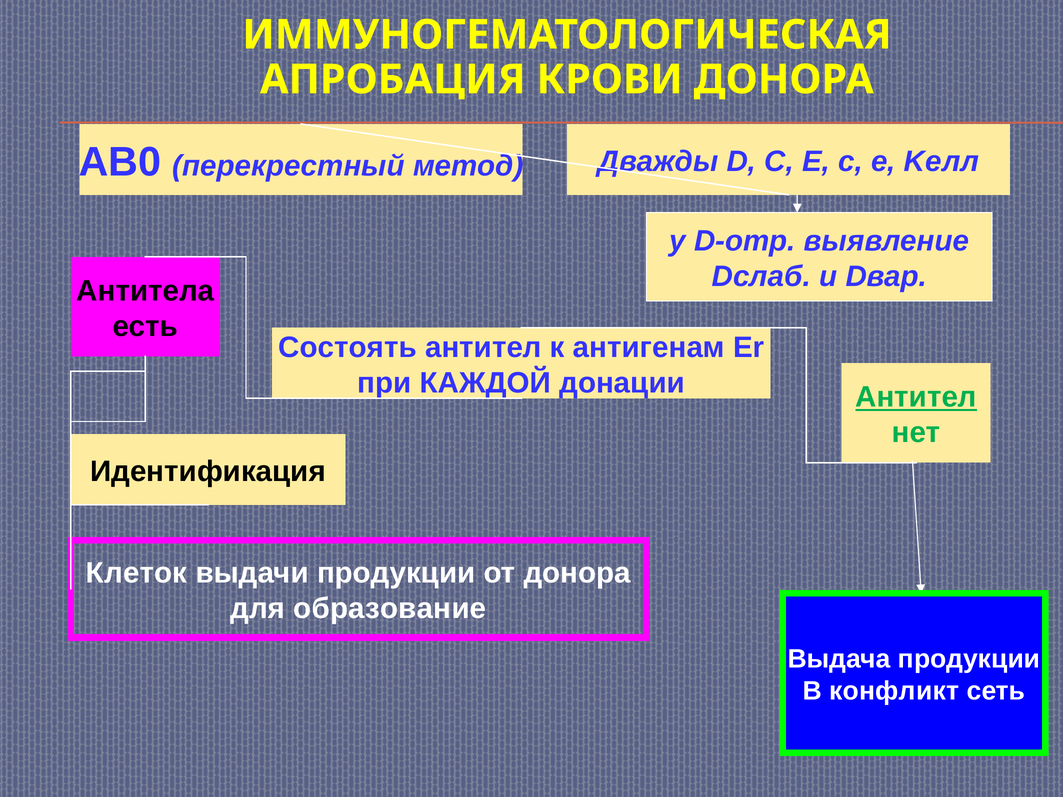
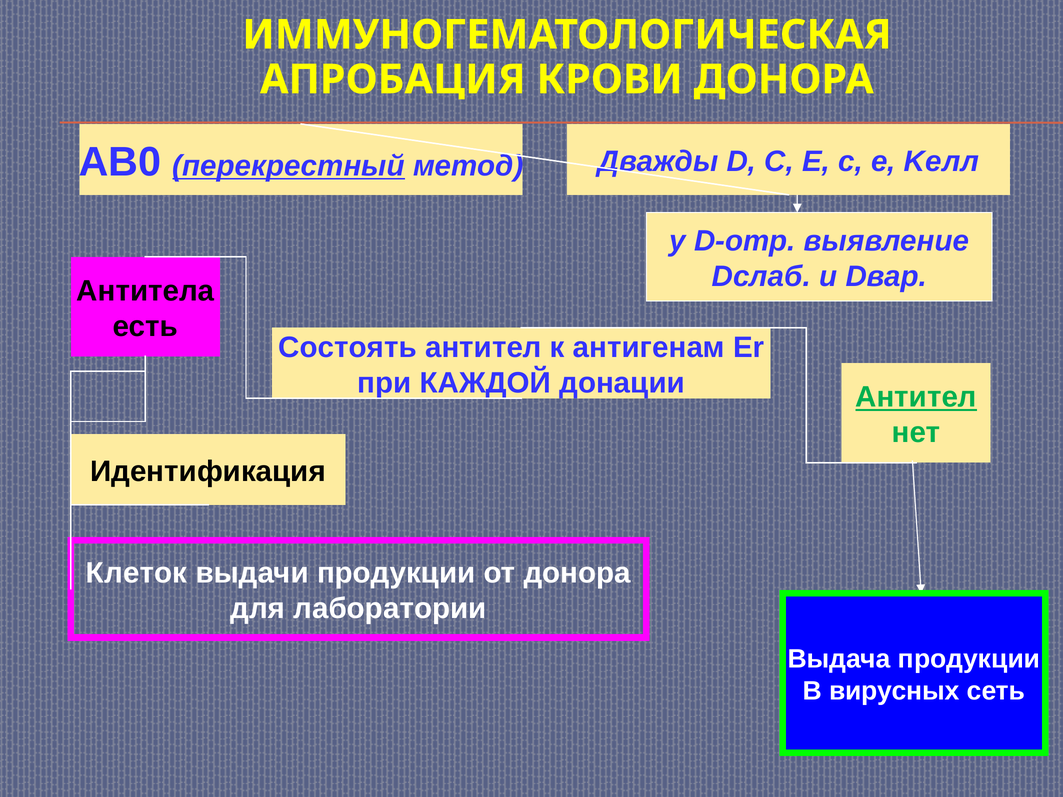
перекрестный underline: none -> present
образование: образование -> лаборатории
конфликт: конфликт -> вирусных
